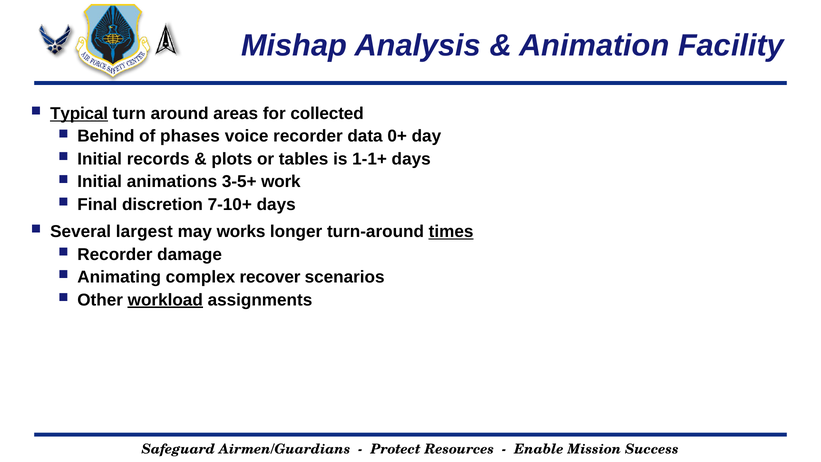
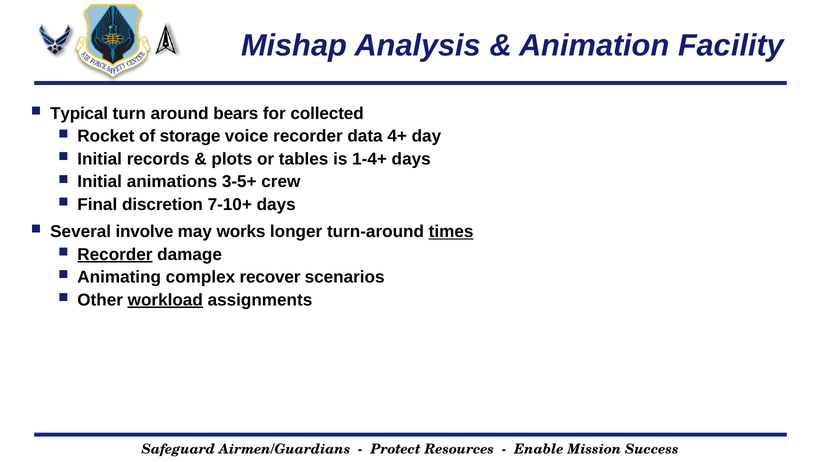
Typical underline: present -> none
areas: areas -> bears
Behind: Behind -> Rocket
phases: phases -> storage
0+: 0+ -> 4+
1-1+: 1-1+ -> 1-4+
work: work -> crew
largest: largest -> involve
Recorder at (115, 254) underline: none -> present
